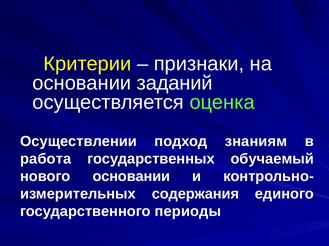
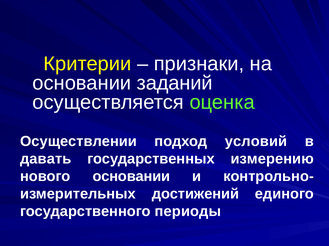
знаниям: знаниям -> условий
работа: работа -> давать
обучаемый: обучаемый -> измерению
содержания: содержания -> достижений
